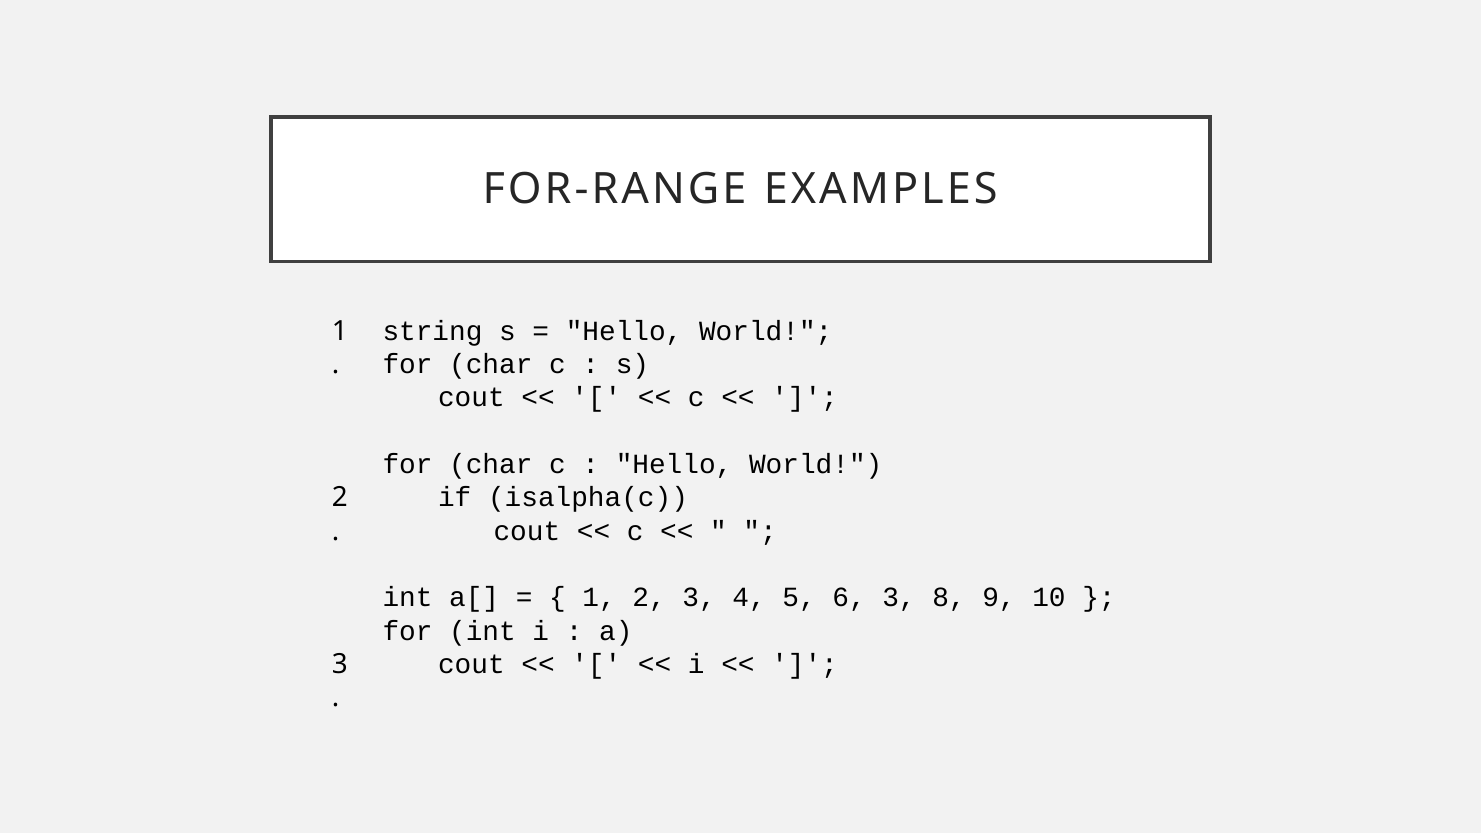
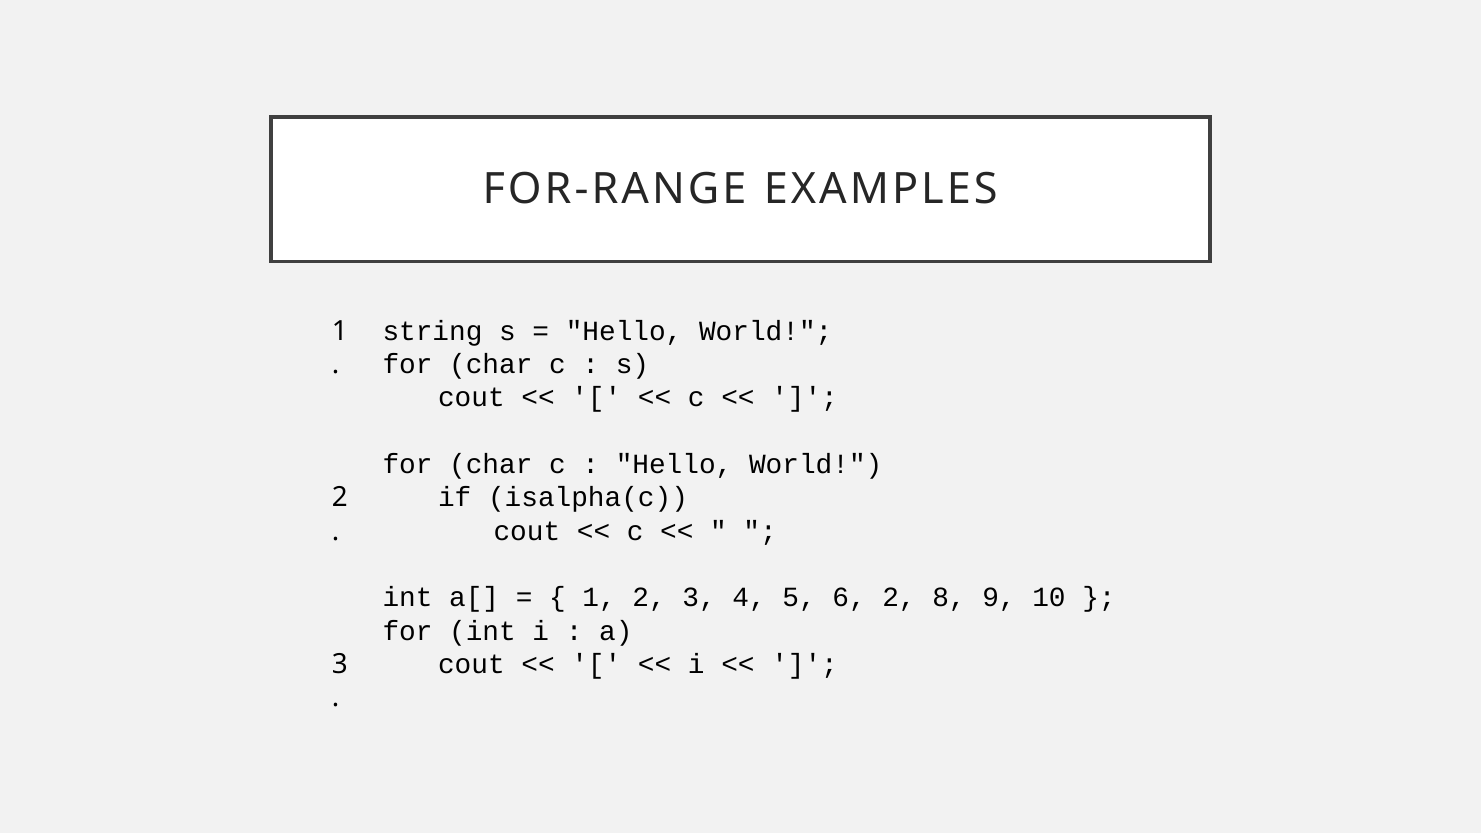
6 3: 3 -> 2
